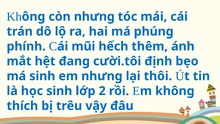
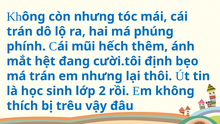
má sinh: sinh -> trán
